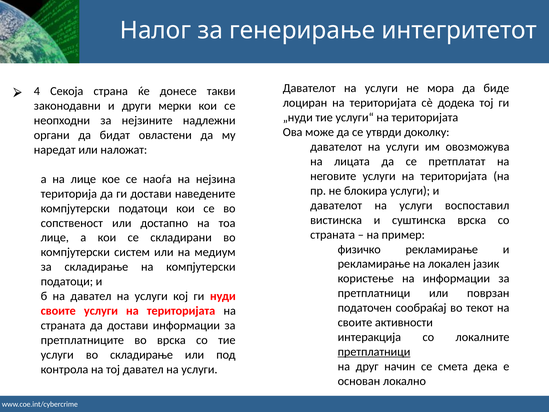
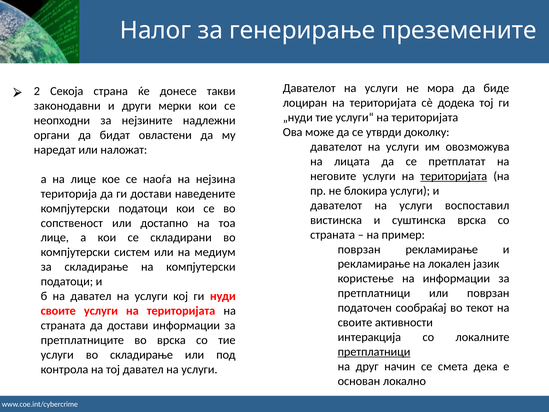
интегритетот: интегритетот -> преземените
4: 4 -> 2
територијата at (454, 176) underline: none -> present
физичко at (359, 249): физичко -> поврзан
